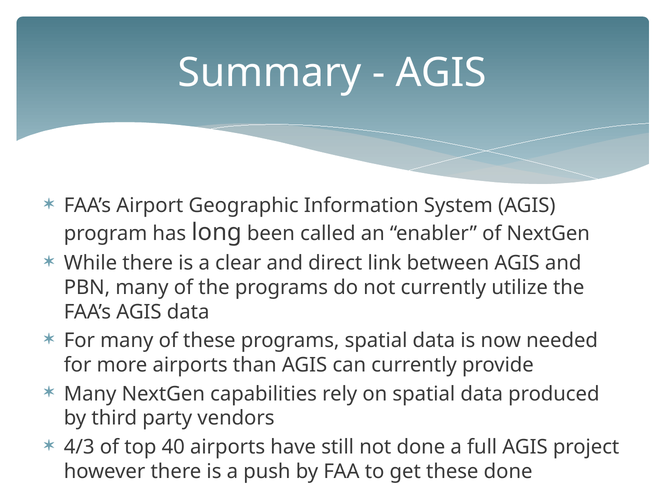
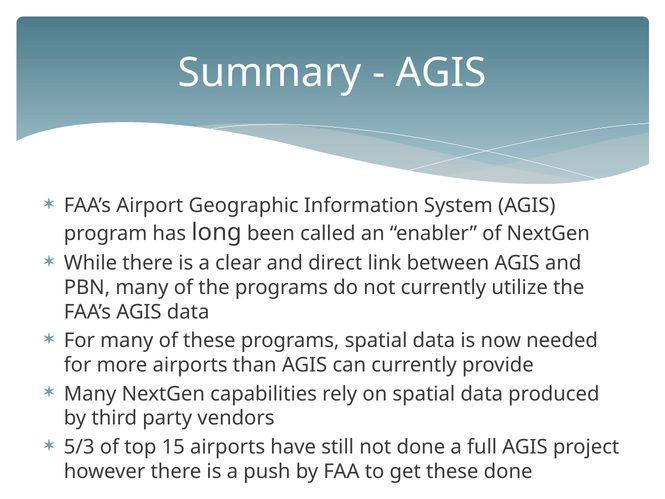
4/3: 4/3 -> 5/3
40: 40 -> 15
